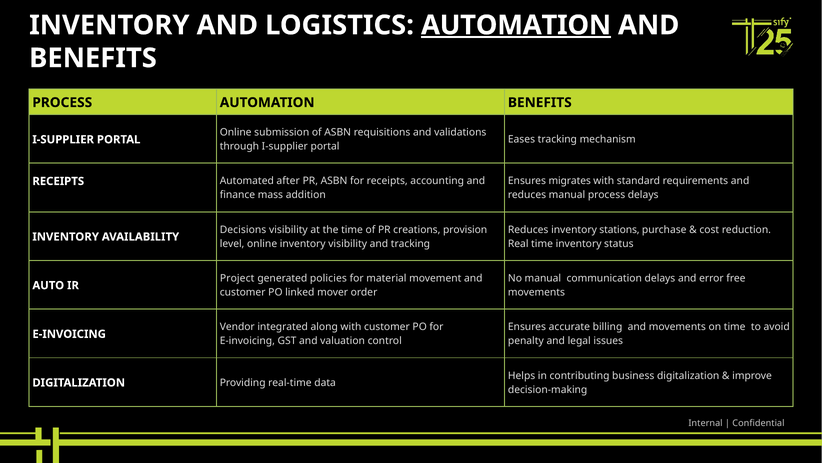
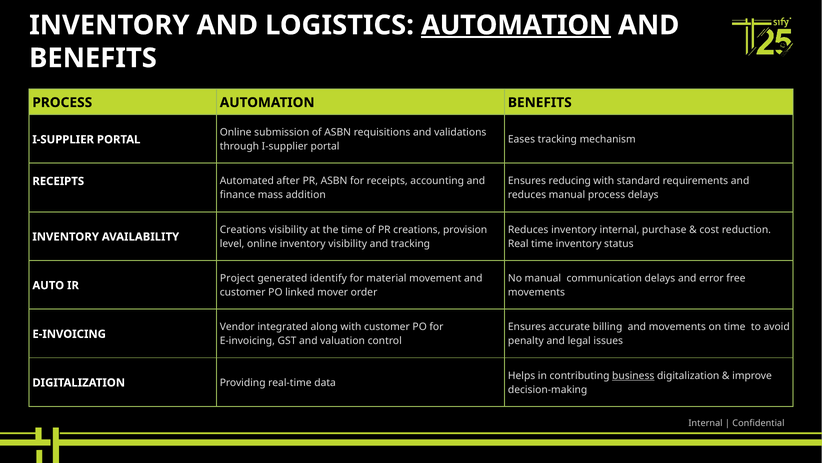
migrates: migrates -> reducing
Decisions at (243, 229): Decisions -> Creations
inventory stations: stations -> internal
policies: policies -> identify
business underline: none -> present
